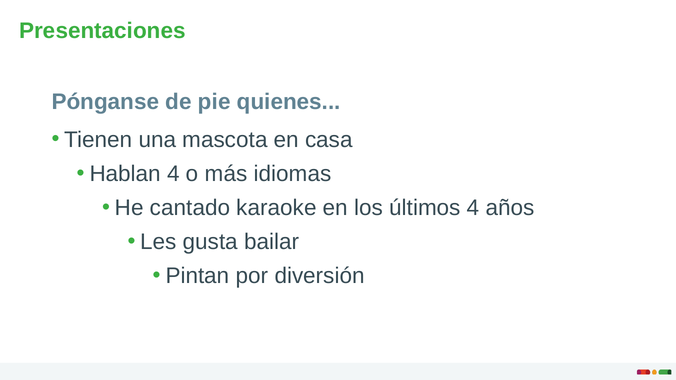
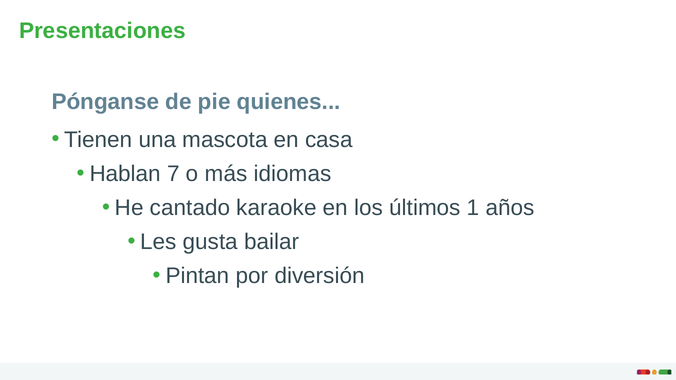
Hablan 4: 4 -> 7
últimos 4: 4 -> 1
